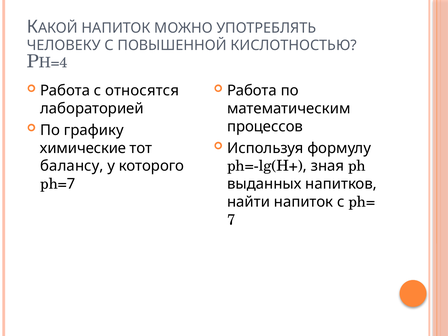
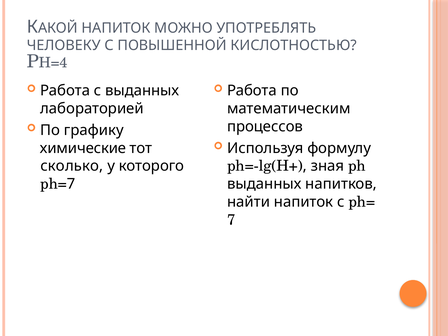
с относятся: относятся -> выданных
балансу: балансу -> сколько
